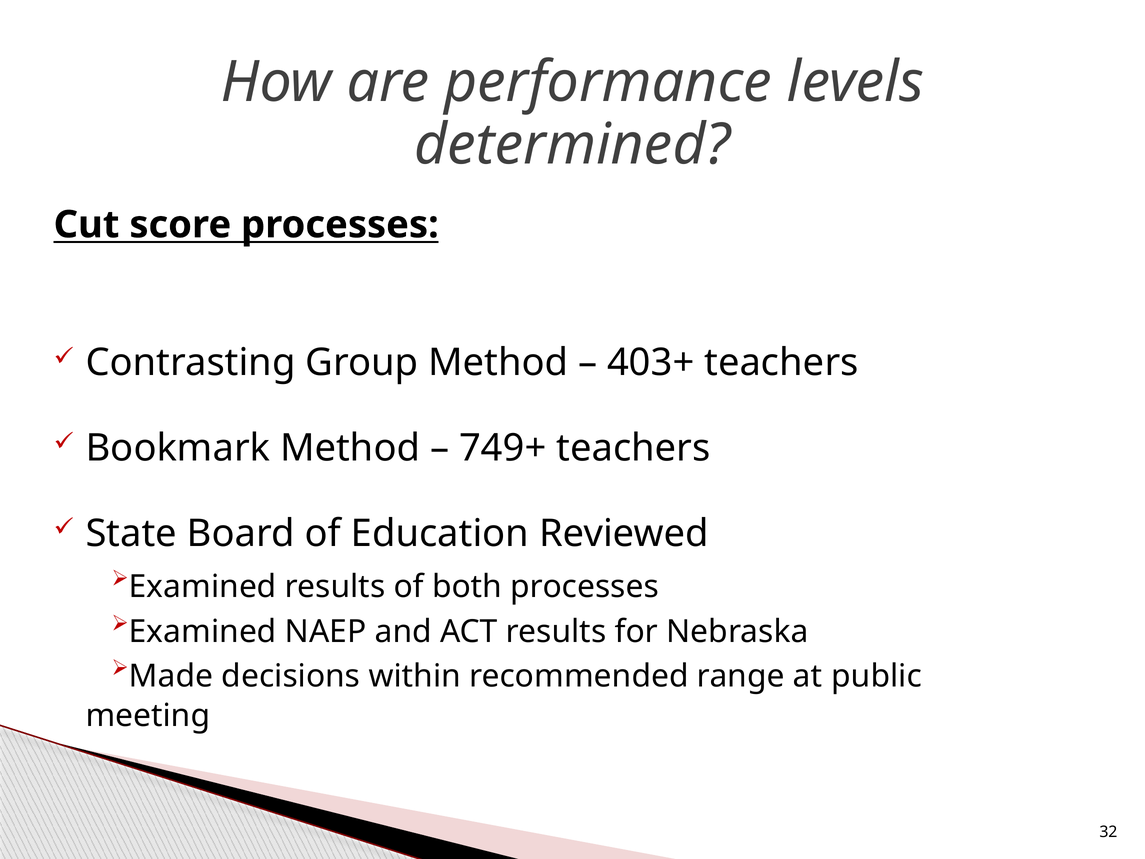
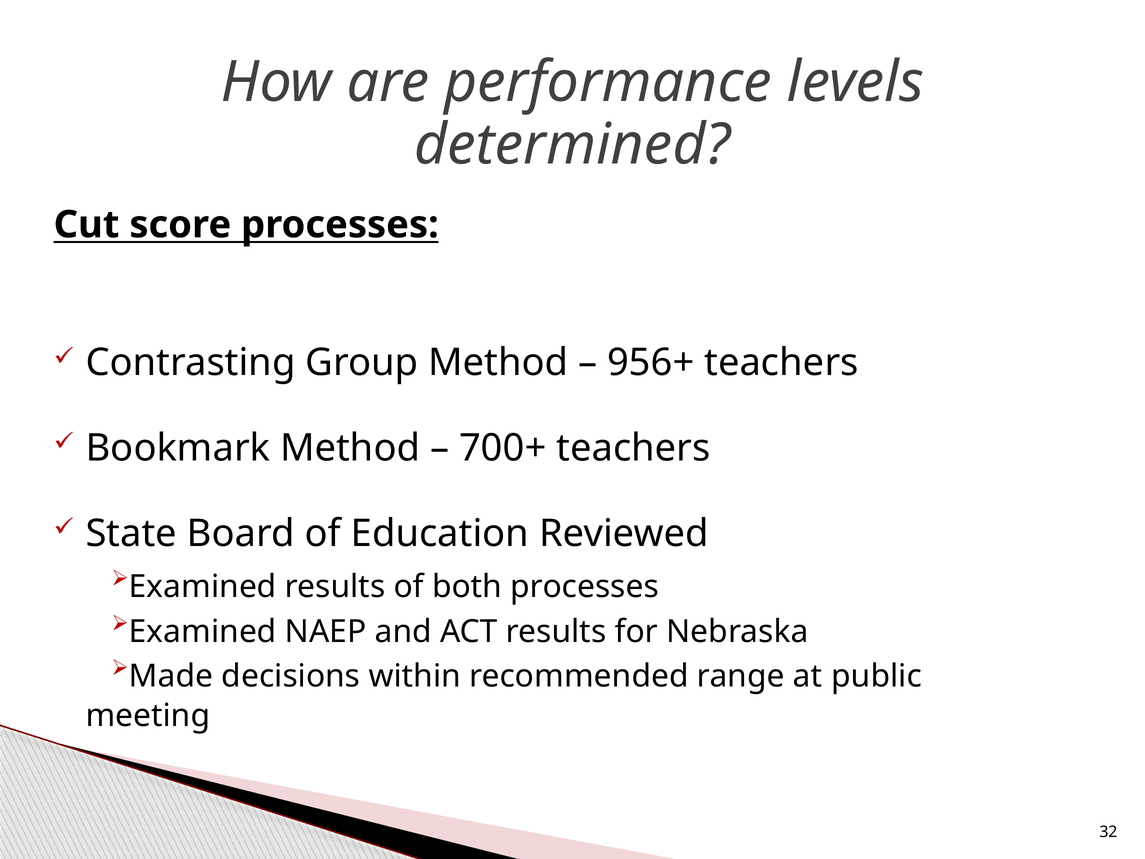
403+: 403+ -> 956+
749+: 749+ -> 700+
